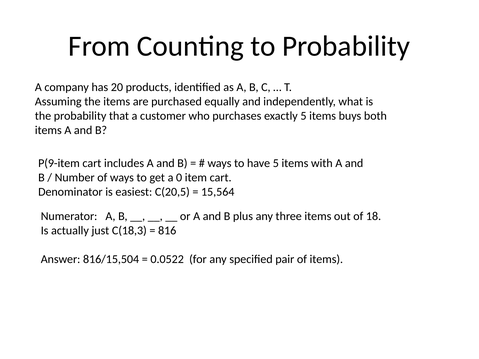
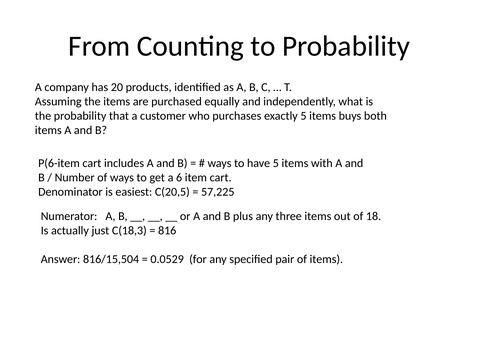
P(9-item: P(9-item -> P(6-item
0: 0 -> 6
15,564: 15,564 -> 57,225
0.0522: 0.0522 -> 0.0529
